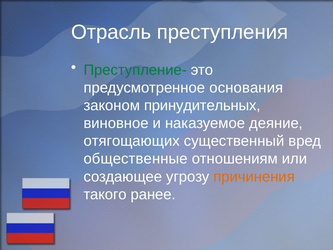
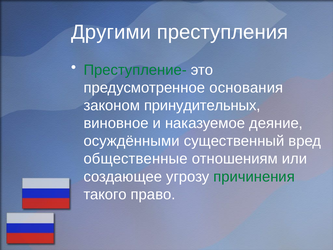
Отрасль: Отрасль -> Другими
отягощающих: отягощающих -> осуждёнными
причинения colour: orange -> green
ранее: ранее -> право
